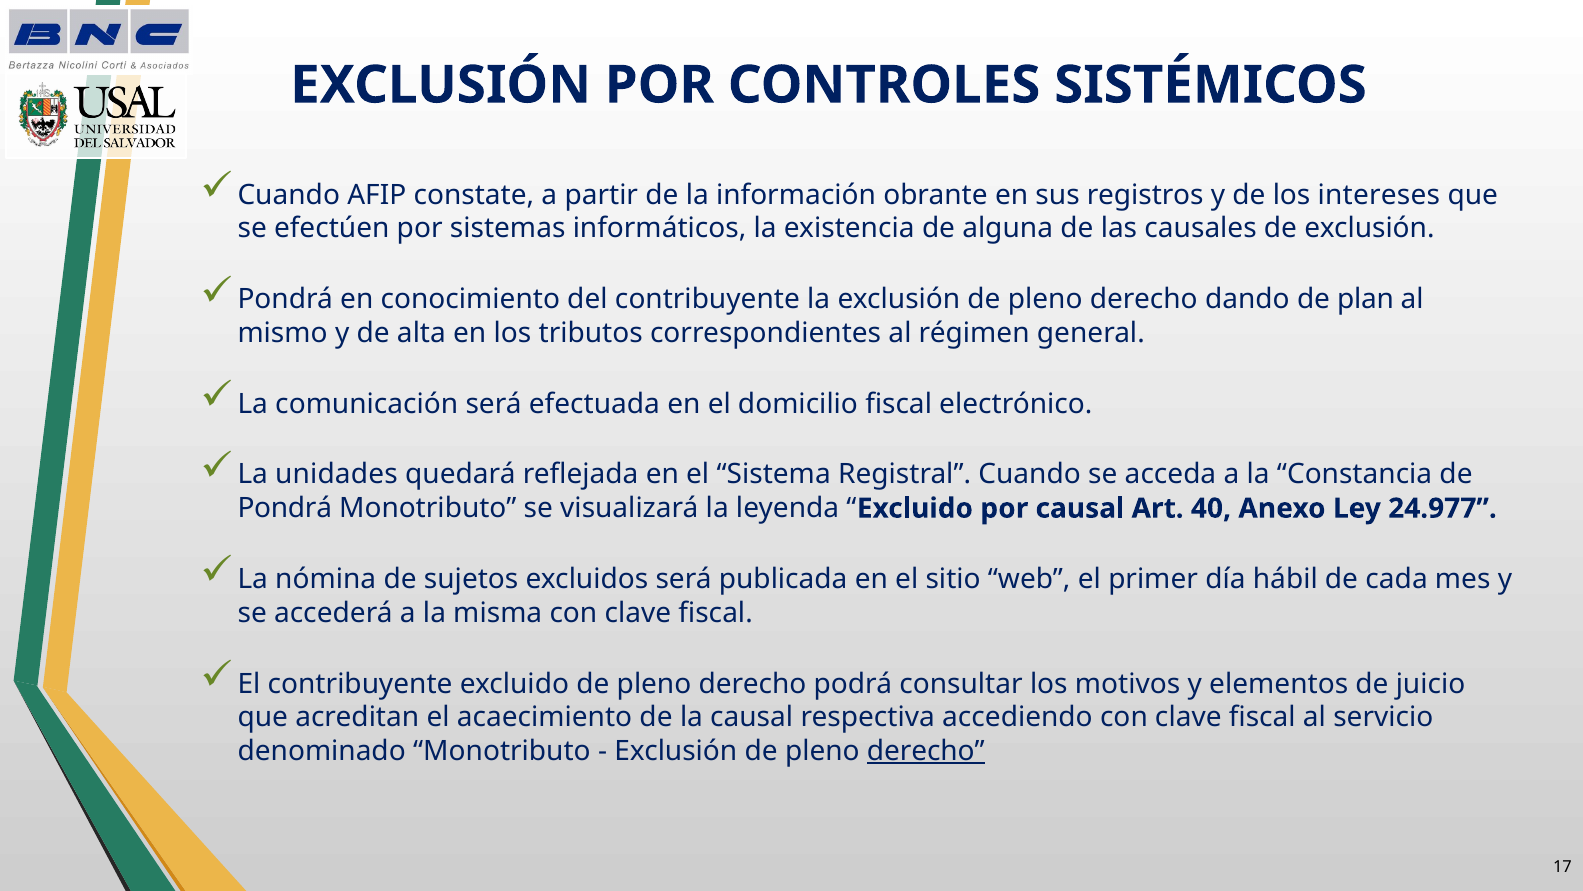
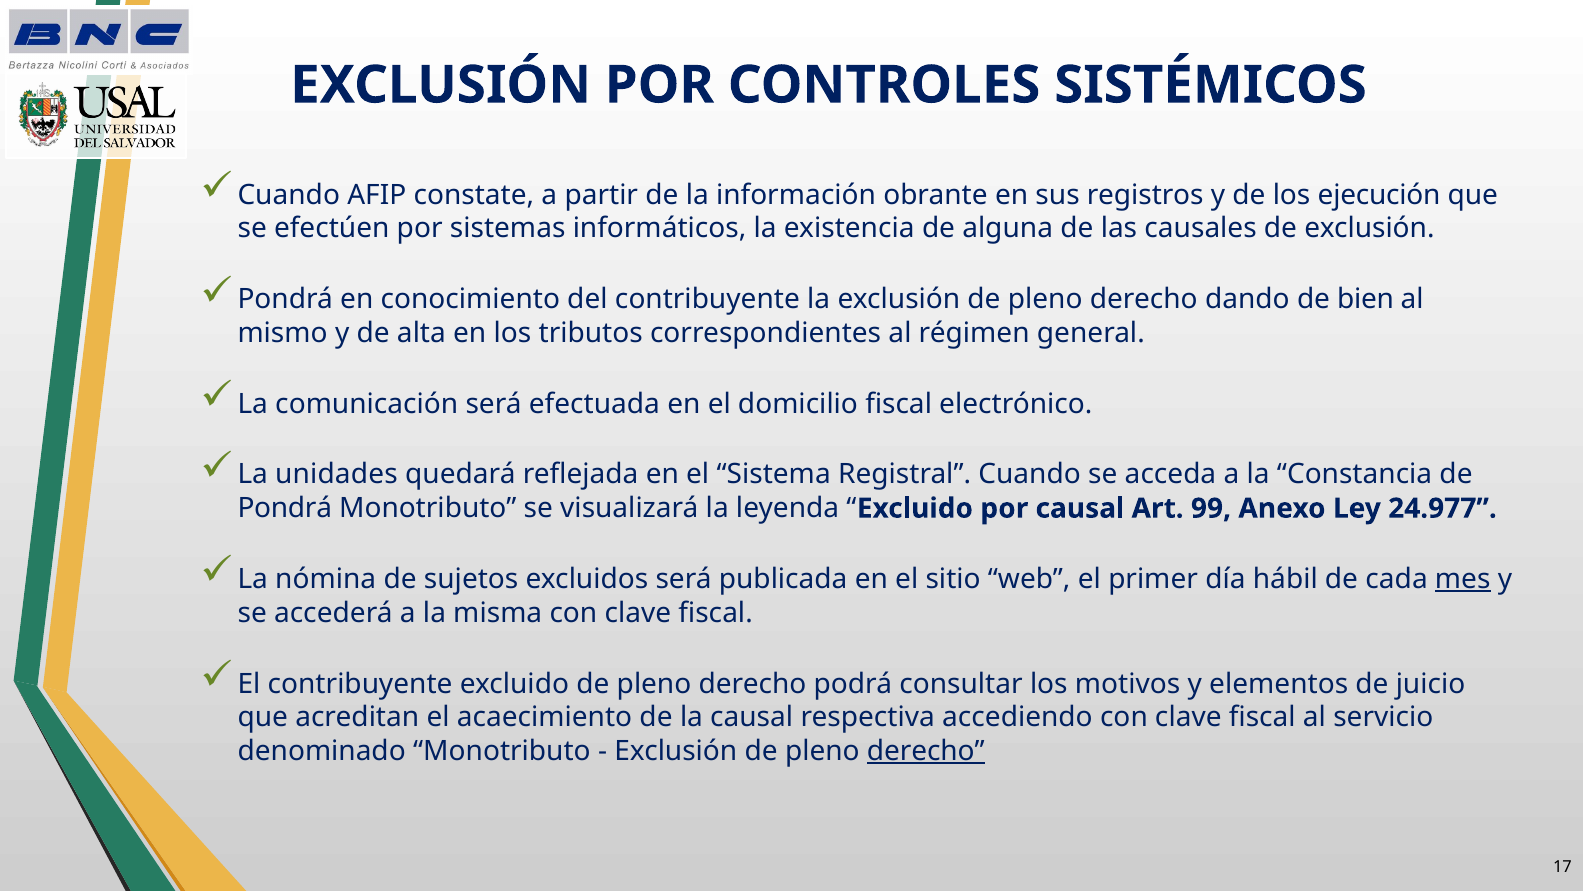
intereses: intereses -> ejecución
plan: plan -> bien
40: 40 -> 99
mes underline: none -> present
